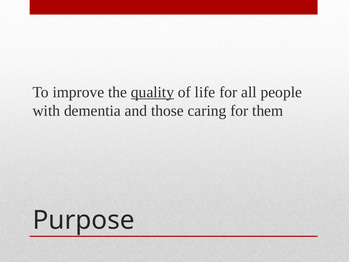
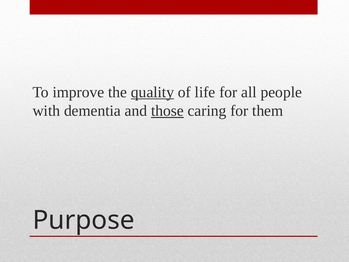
those underline: none -> present
